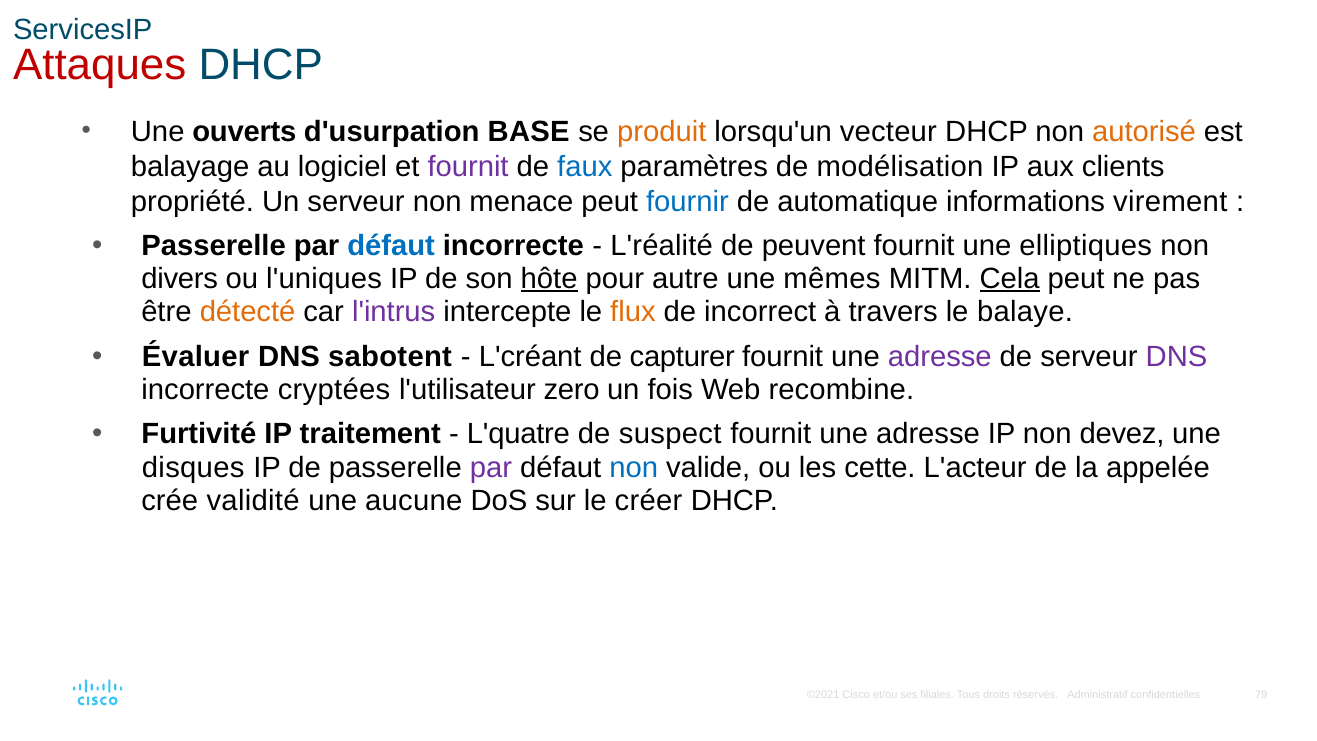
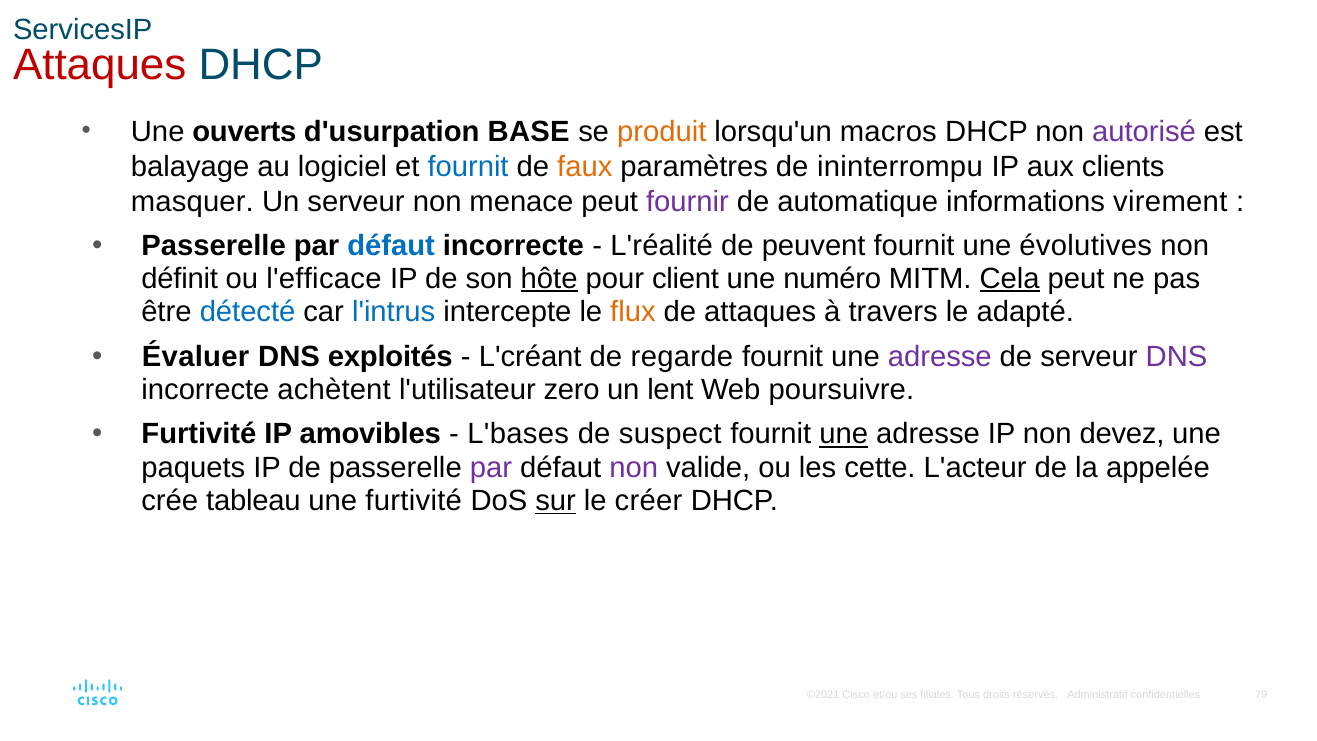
vecteur: vecteur -> macros
autorisé colour: orange -> purple
fournit at (468, 167) colour: purple -> blue
faux colour: blue -> orange
modélisation: modélisation -> ininterrompu
propriété: propriété -> masquer
fournir colour: blue -> purple
elliptiques: elliptiques -> évolutives
divers: divers -> définit
l'uniques: l'uniques -> l'efficace
autre: autre -> client
mêmes: mêmes -> numéro
détecté colour: orange -> blue
l'intrus colour: purple -> blue
de incorrect: incorrect -> attaques
balaye: balaye -> adapté
sabotent: sabotent -> exploités
capturer: capturer -> regarde
cryptées: cryptées -> achètent
fois: fois -> lent
recombine: recombine -> poursuivre
traitement: traitement -> amovibles
L'quatre: L'quatre -> L'bases
une at (844, 434) underline: none -> present
disques: disques -> paquets
non at (634, 467) colour: blue -> purple
validité: validité -> tableau
une aucune: aucune -> furtivité
sur underline: none -> present
